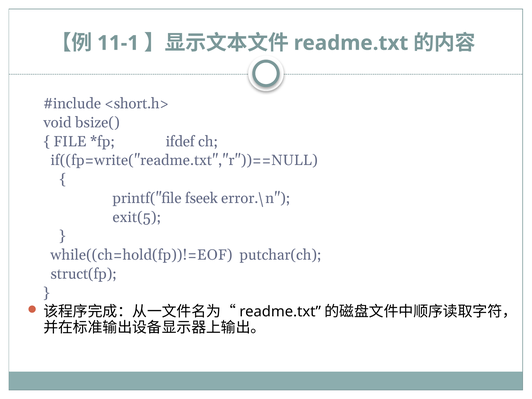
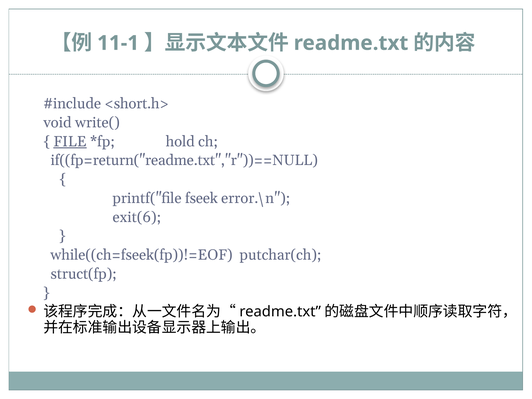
bsize(: bsize( -> write(
FILE underline: none -> present
ifdef: ifdef -> hold
if((fp=write("readme.txt","r"))==NULL: if((fp=write("readme.txt","r"))==NULL -> if((fp=return("readme.txt","r"))==NULL
exit(5: exit(5 -> exit(6
while((ch=hold(fp))!=EOF: while((ch=hold(fp))!=EOF -> while((ch=fseek(fp))!=EOF
